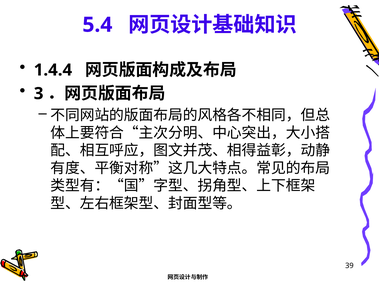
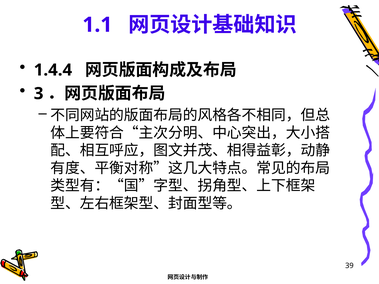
5.4: 5.4 -> 1.1
